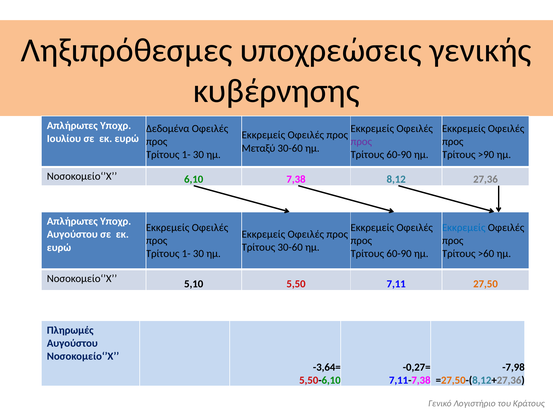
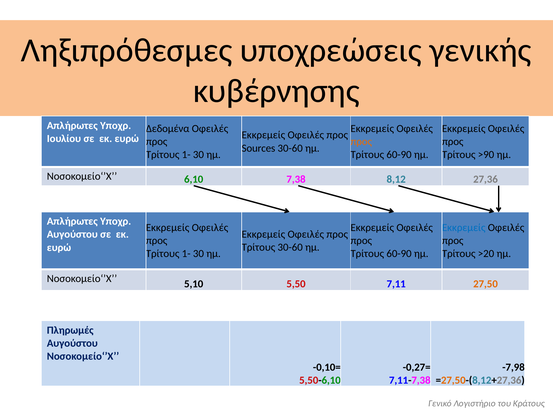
προς at (361, 142) colour: purple -> orange
Μεταξύ: Μεταξύ -> Sources
>60: >60 -> >20
-3,64=: -3,64= -> -0,10=
